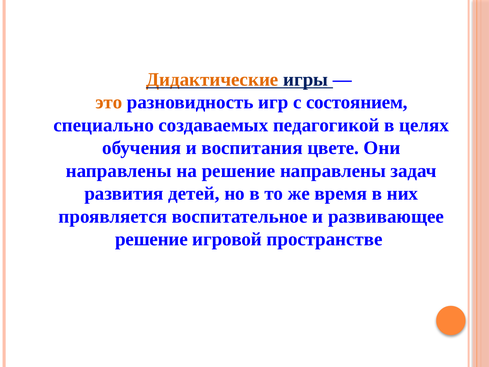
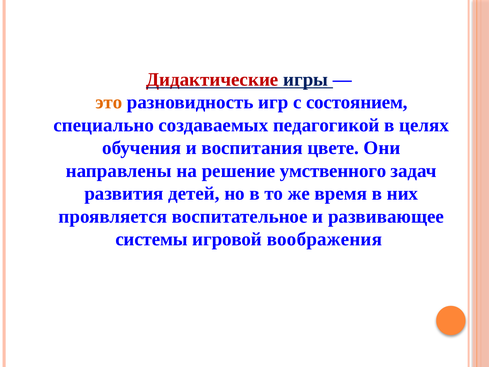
Дидактические colour: orange -> red
решение направлены: направлены -> умственного
решение at (152, 239): решение -> системы
пространстве: пространстве -> воображения
